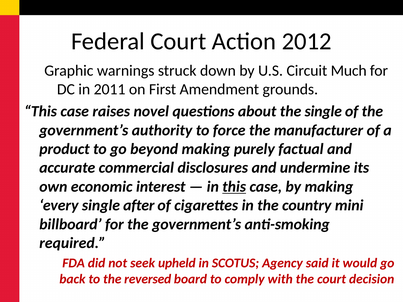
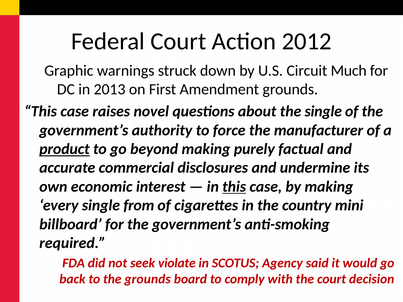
2011: 2011 -> 2013
product underline: none -> present
after: after -> from
upheld: upheld -> violate
the reversed: reversed -> grounds
